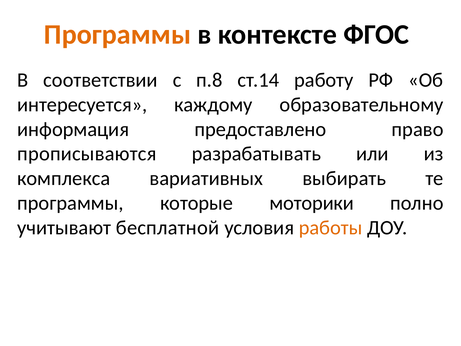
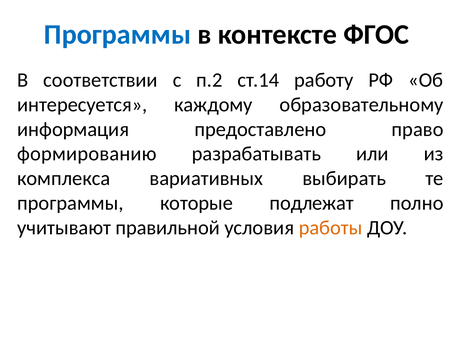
Программы at (118, 35) colour: orange -> blue
п.8: п.8 -> п.2
прописываются: прописываются -> формированию
моторики: моторики -> подлежат
бесплатной: бесплатной -> правильной
